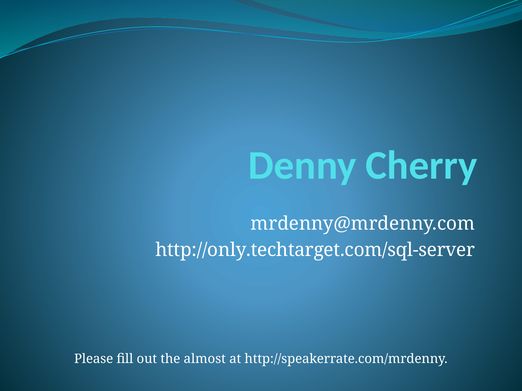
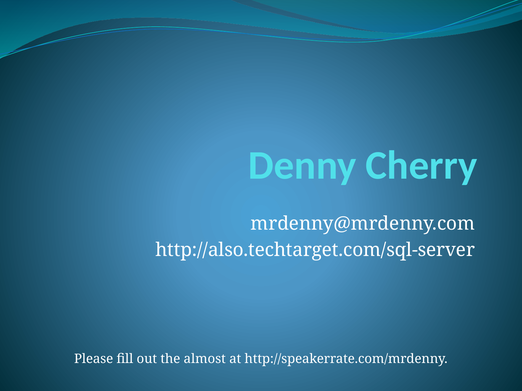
http://only.techtarget.com/sql-server: http://only.techtarget.com/sql-server -> http://also.techtarget.com/sql-server
